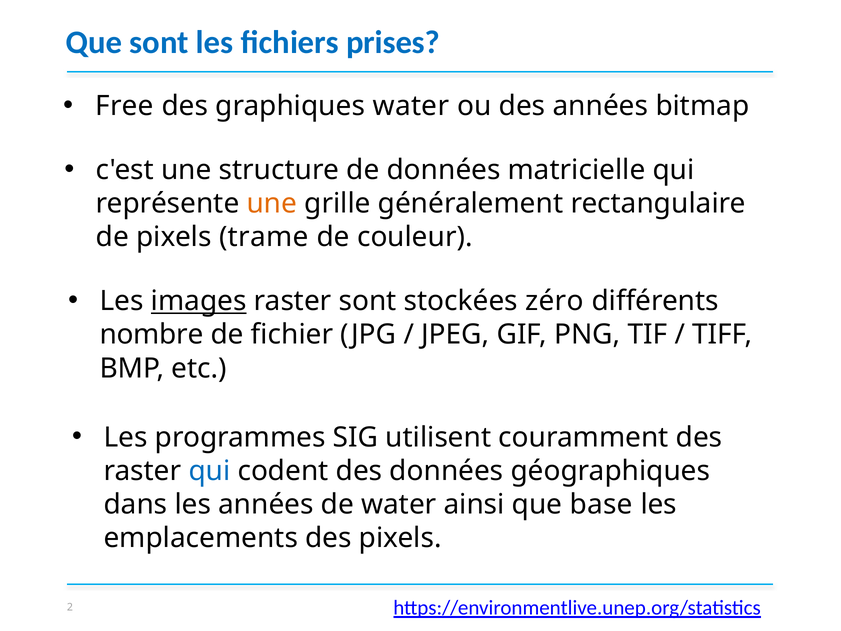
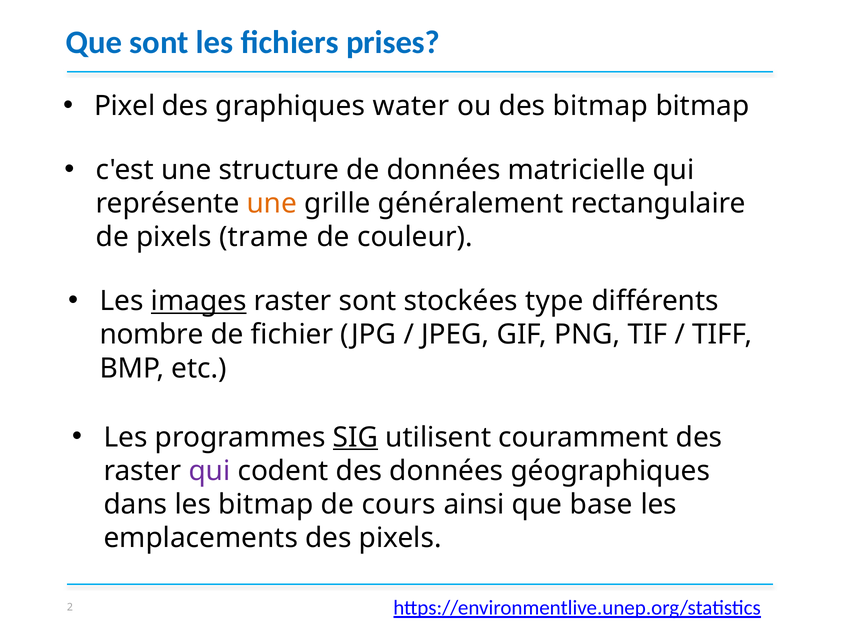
Free: Free -> Pixel
des années: années -> bitmap
zéro: zéro -> type
SIG underline: none -> present
qui at (209, 471) colour: blue -> purple
les années: années -> bitmap
de water: water -> cours
